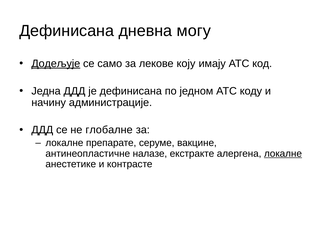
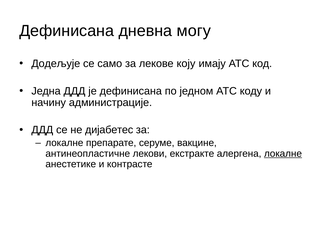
Додељује underline: present -> none
глобалне: глобалне -> дијабетeс
налазе: налазе -> лекови
